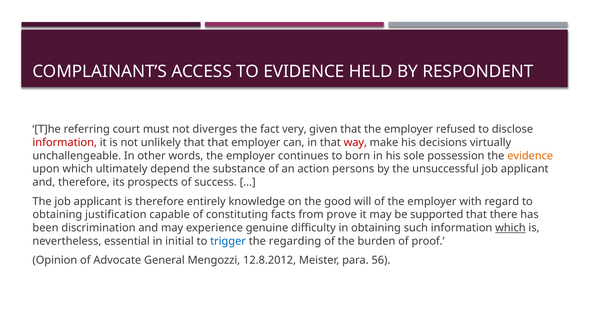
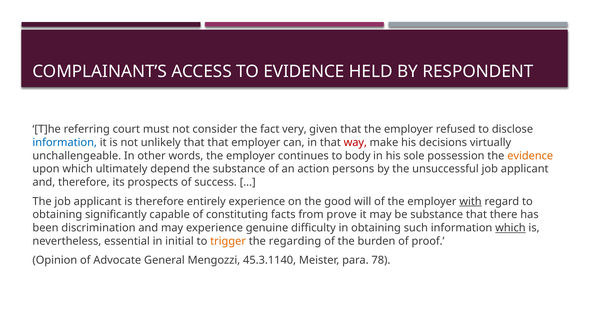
diverges: diverges -> consider
information at (65, 143) colour: red -> blue
born: born -> body
entirely knowledge: knowledge -> experience
with underline: none -> present
justification: justification -> significantly
be supported: supported -> substance
trigger colour: blue -> orange
12.8.2012: 12.8.2012 -> 45.3.1140
56: 56 -> 78
